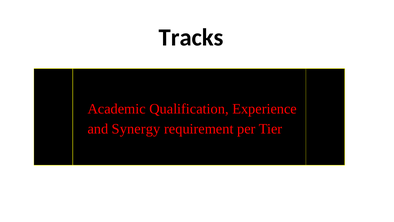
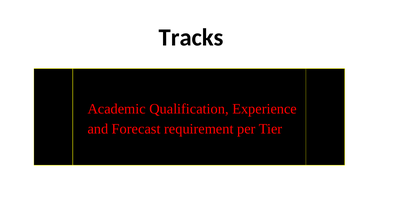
Synergy: Synergy -> Forecast
